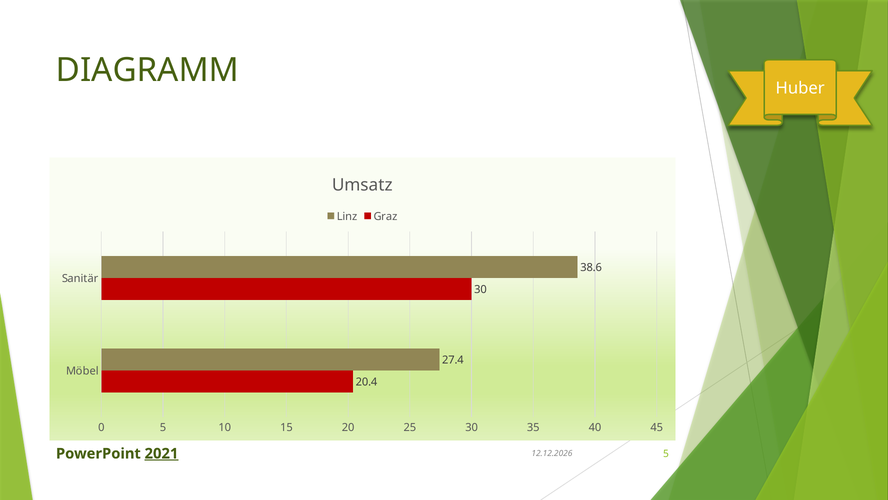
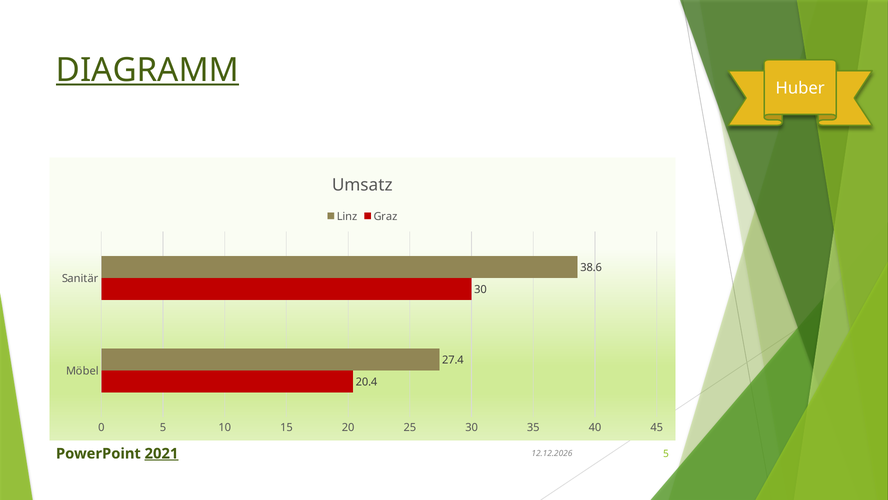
DIAGRAMM underline: none -> present
